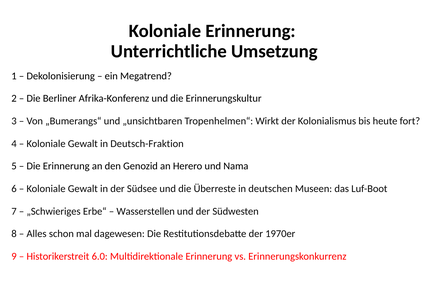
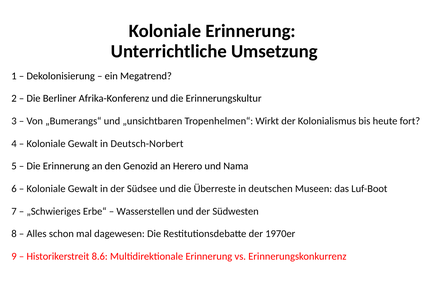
Deutsch-Fraktion: Deutsch-Fraktion -> Deutsch-Norbert
6.0: 6.0 -> 8.6
